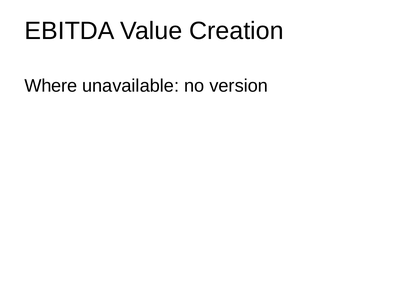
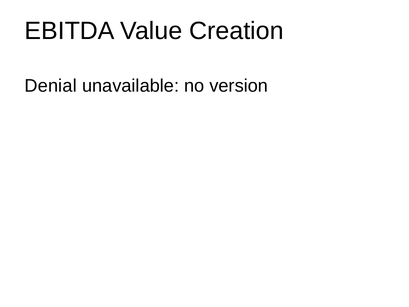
Where: Where -> Denial
